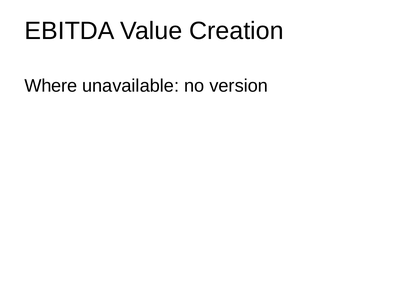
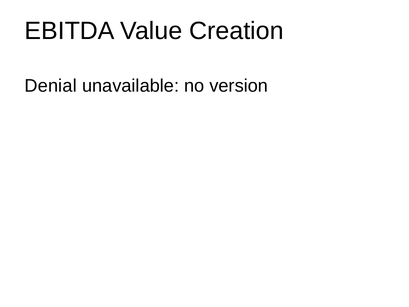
Where: Where -> Denial
